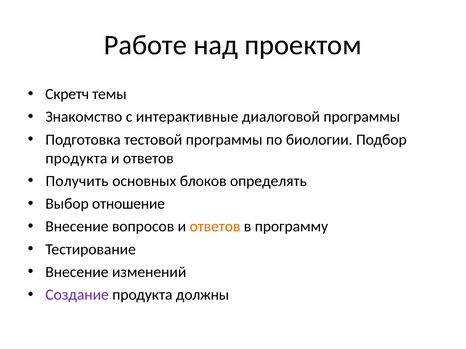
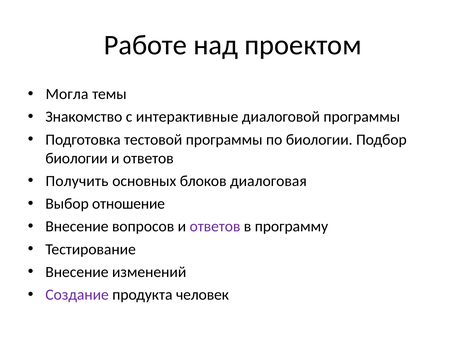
Скретч: Скретч -> Могла
продукта at (76, 158): продукта -> биологии
определять: определять -> диалоговая
ответов at (215, 227) colour: orange -> purple
должны: должны -> человек
